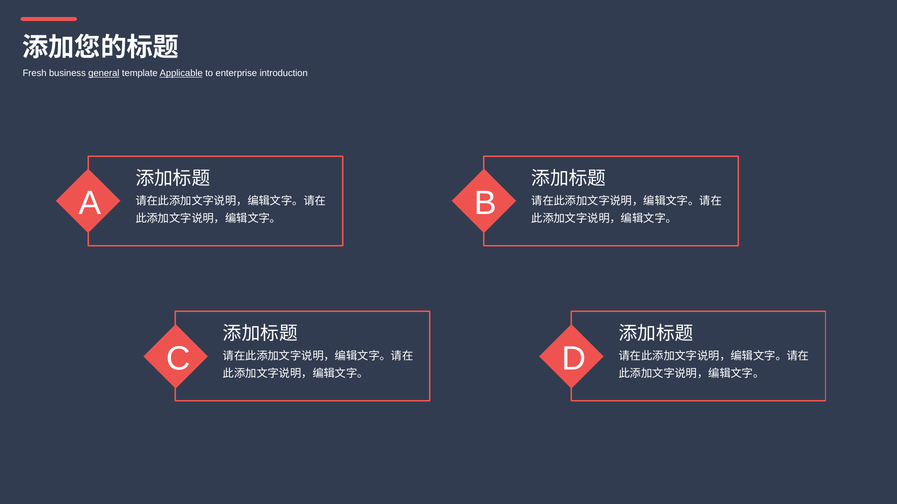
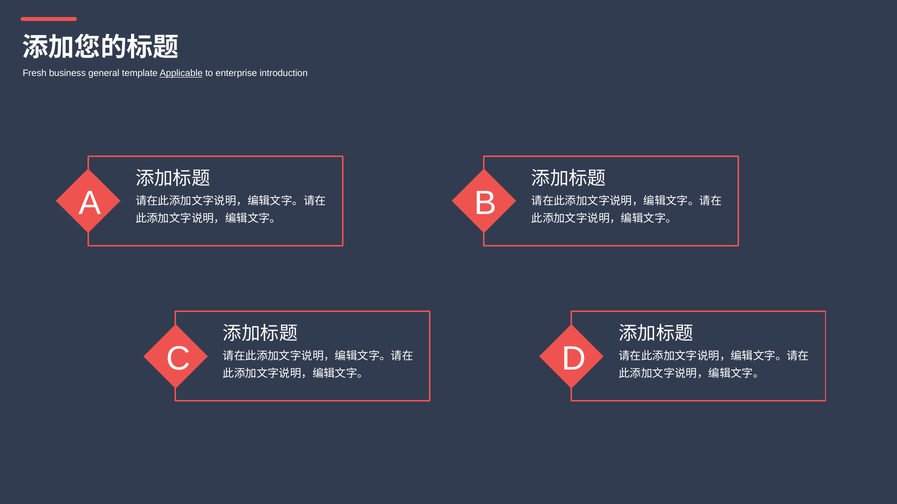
general underline: present -> none
